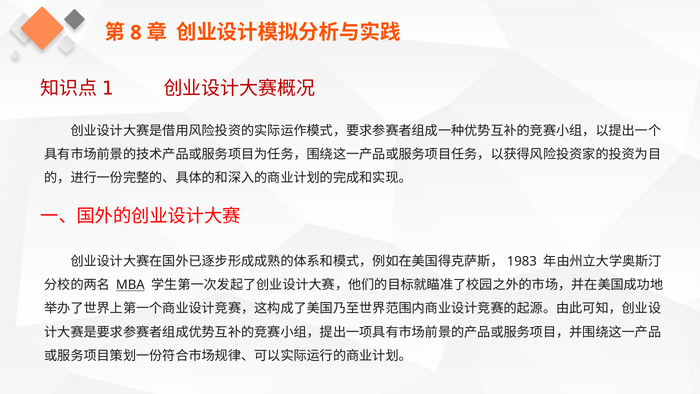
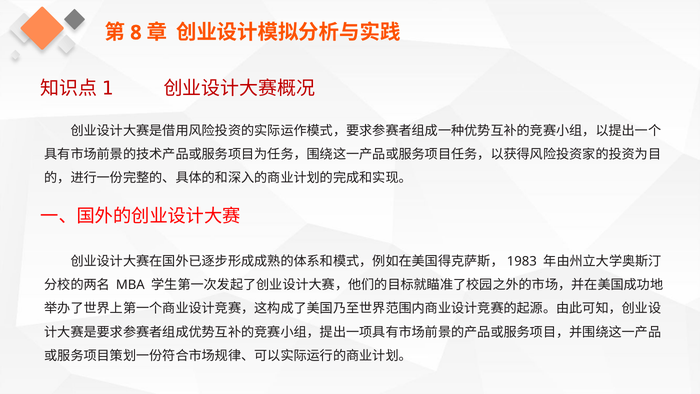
MBA underline: present -> none
